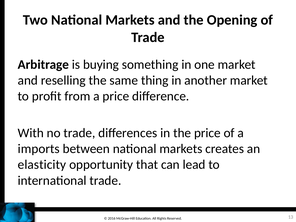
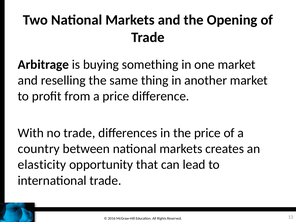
imports: imports -> country
